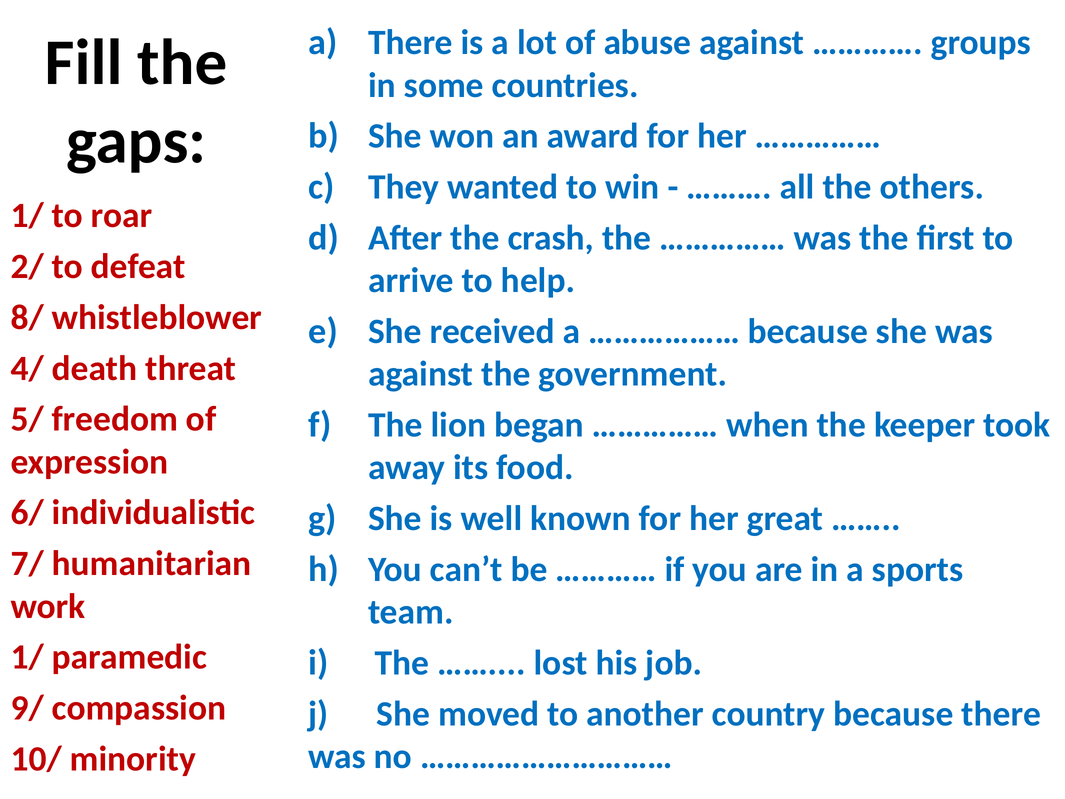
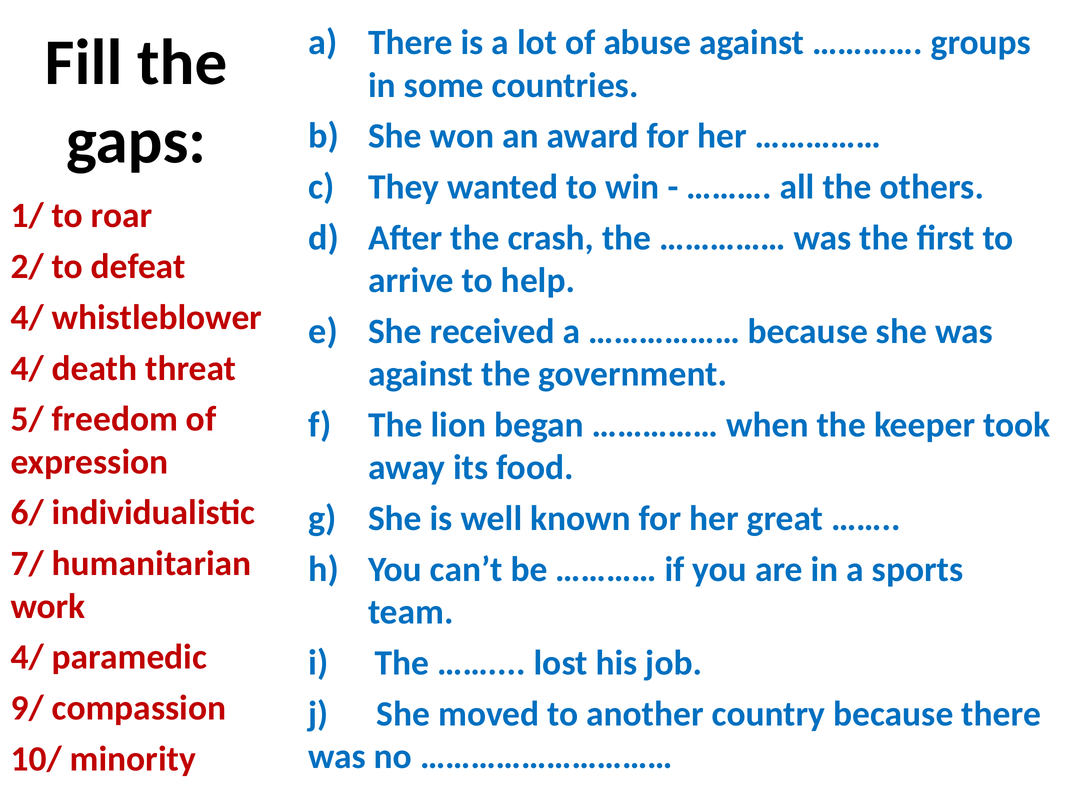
8/ at (27, 317): 8/ -> 4/
1/ at (27, 657): 1/ -> 4/
